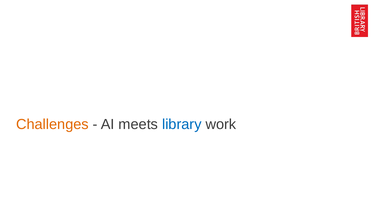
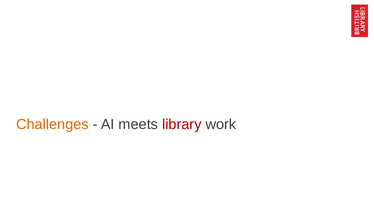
library colour: blue -> red
